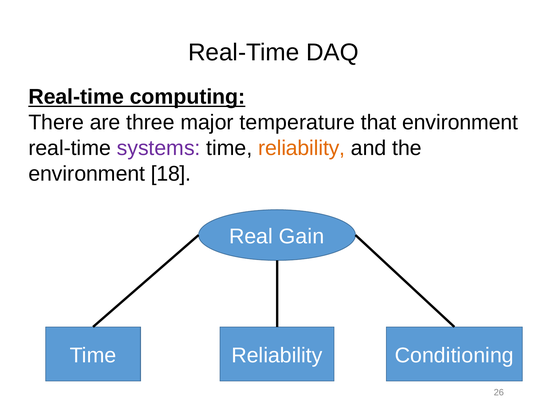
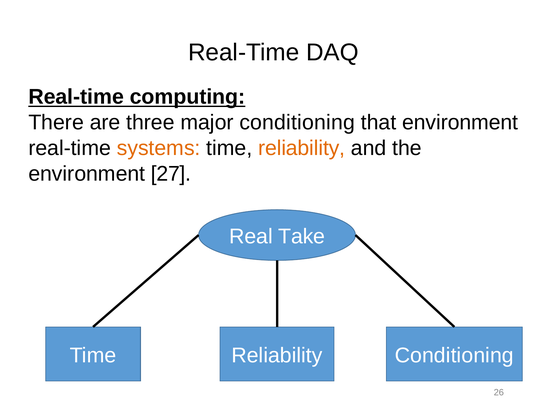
major temperature: temperature -> conditioning
systems colour: purple -> orange
18: 18 -> 27
Gain: Gain -> Take
